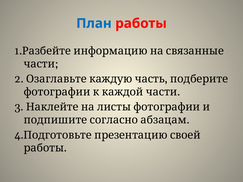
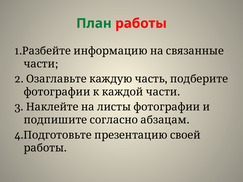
План colour: blue -> green
